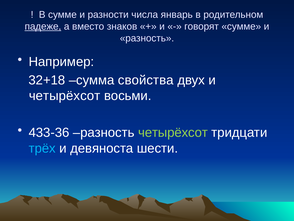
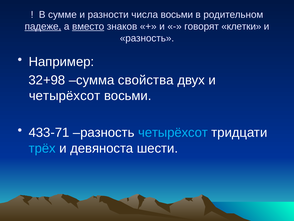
числа январь: январь -> восьми
вместо underline: none -> present
говорят сумме: сумме -> клетки
32+18: 32+18 -> 32+98
433-36: 433-36 -> 433-71
четырёхсот at (173, 132) colour: light green -> light blue
